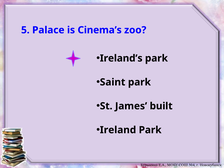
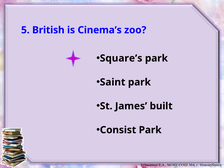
Palace: Palace -> British
Ireland’s: Ireland’s -> Square’s
Ireland: Ireland -> Consist
